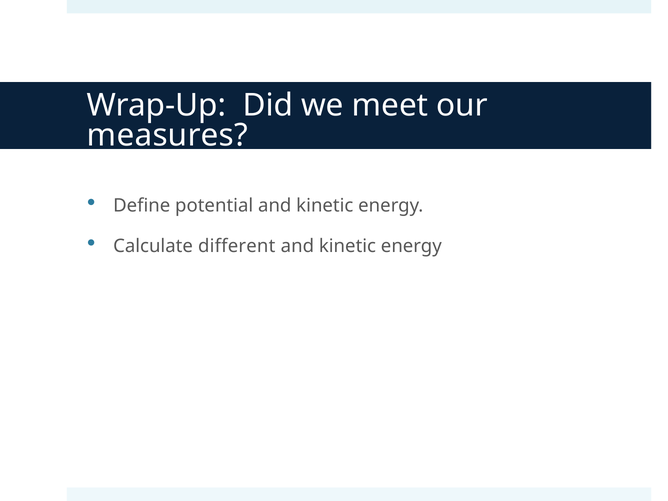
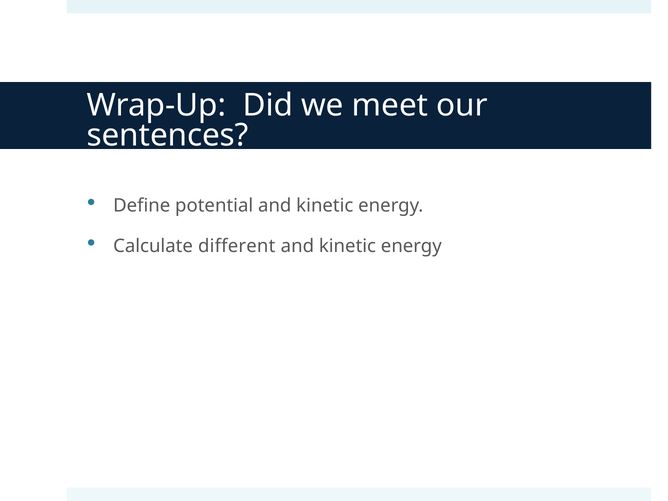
measures: measures -> sentences
